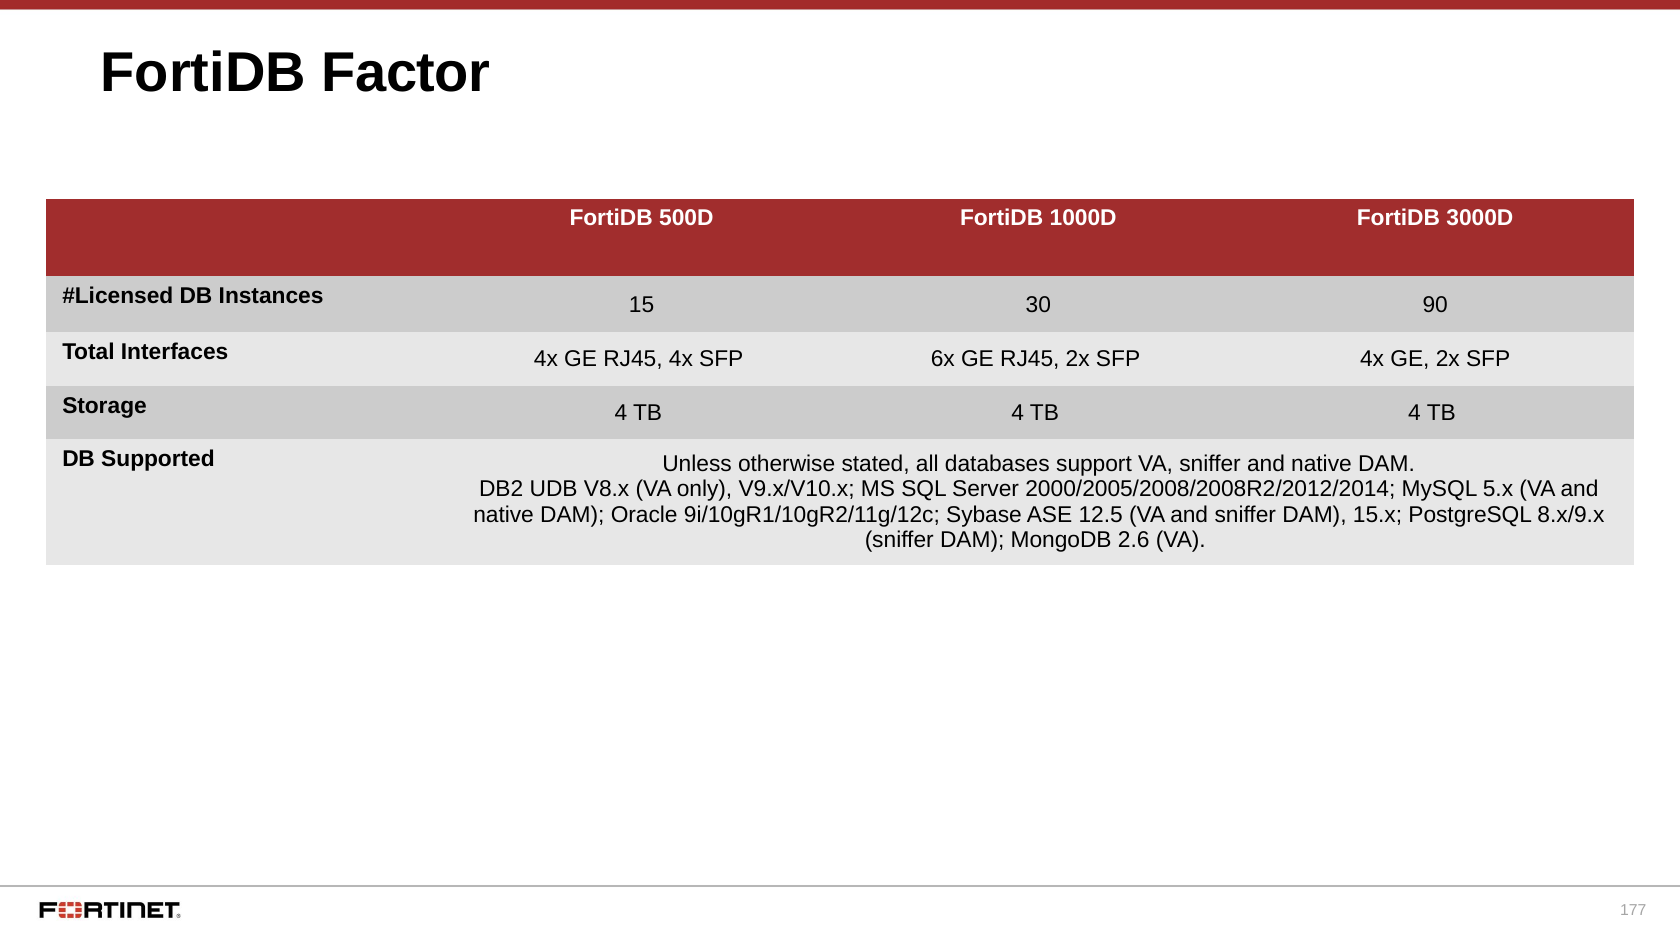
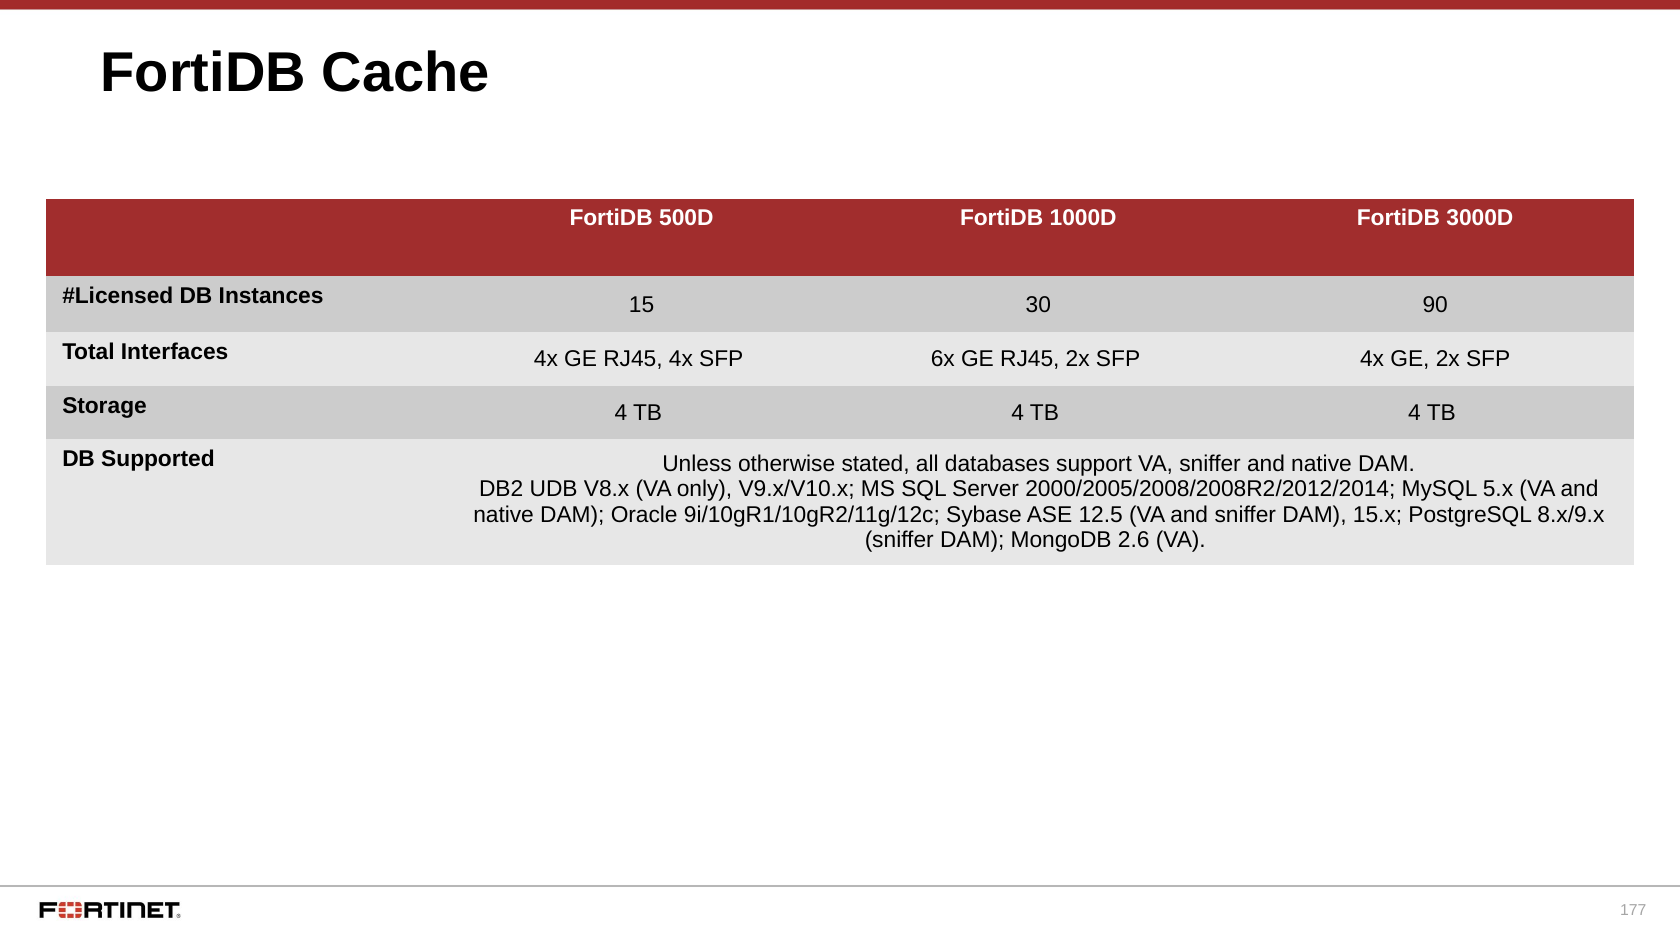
Factor: Factor -> Cache
